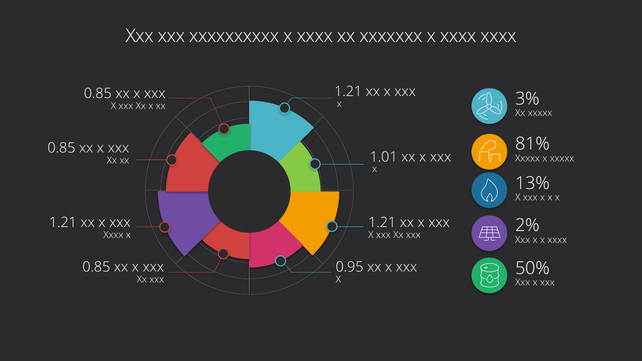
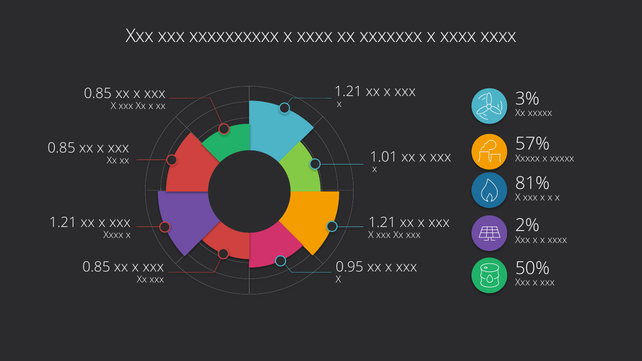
81%: 81% -> 57%
13%: 13% -> 81%
